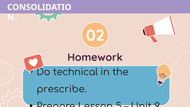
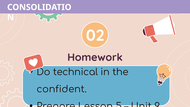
prescribe: prescribe -> confident
